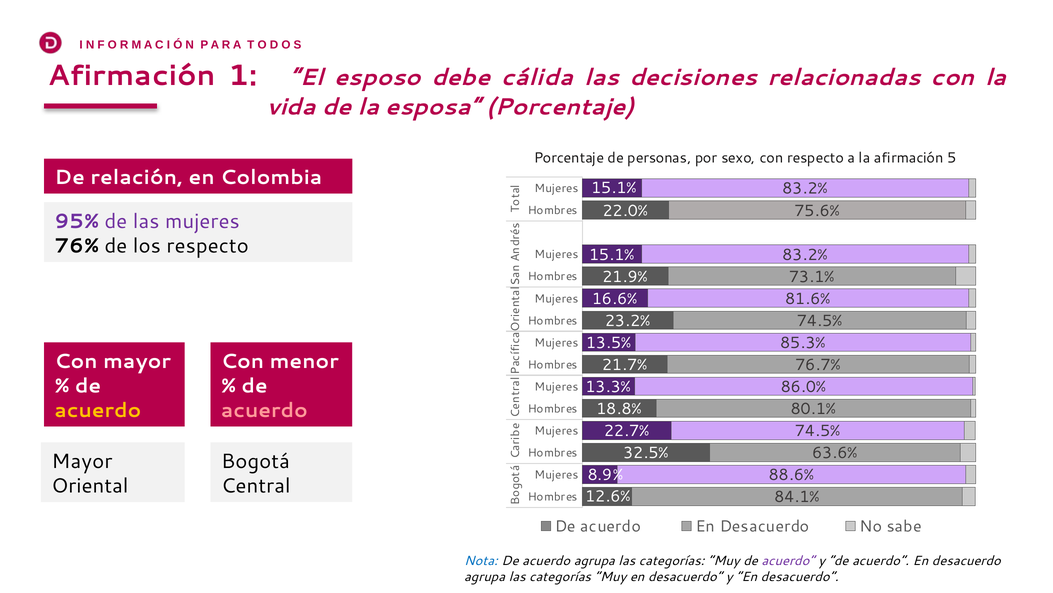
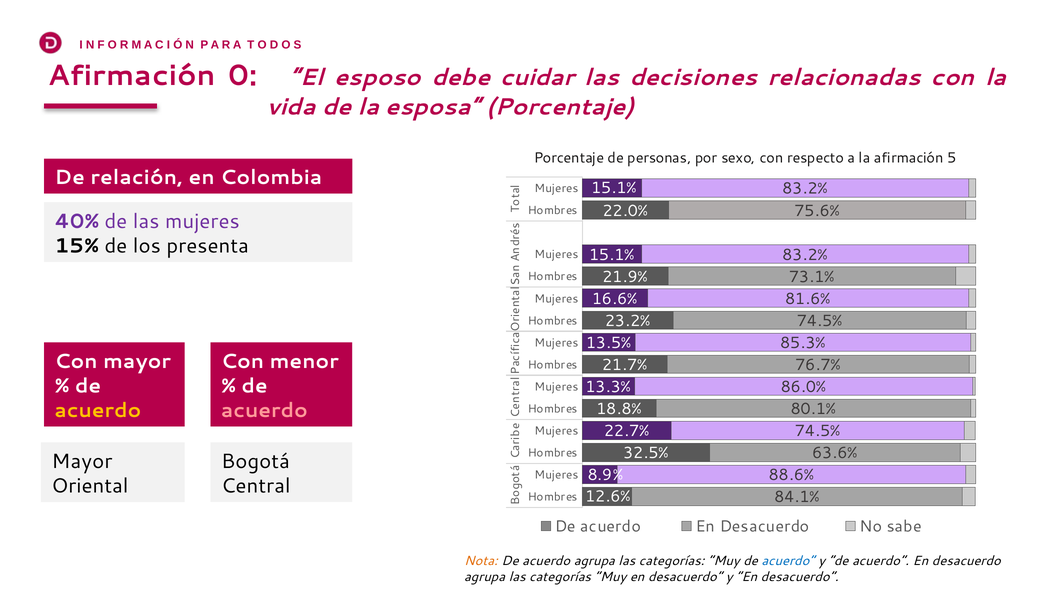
1: 1 -> 0
cálida: cálida -> cuidar
95%: 95% -> 40%
76%: 76% -> 15%
los respecto: respecto -> presenta
Nota colour: blue -> orange
acuerdo at (788, 560) colour: purple -> blue
